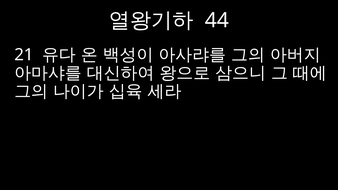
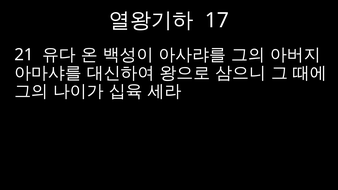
44: 44 -> 17
